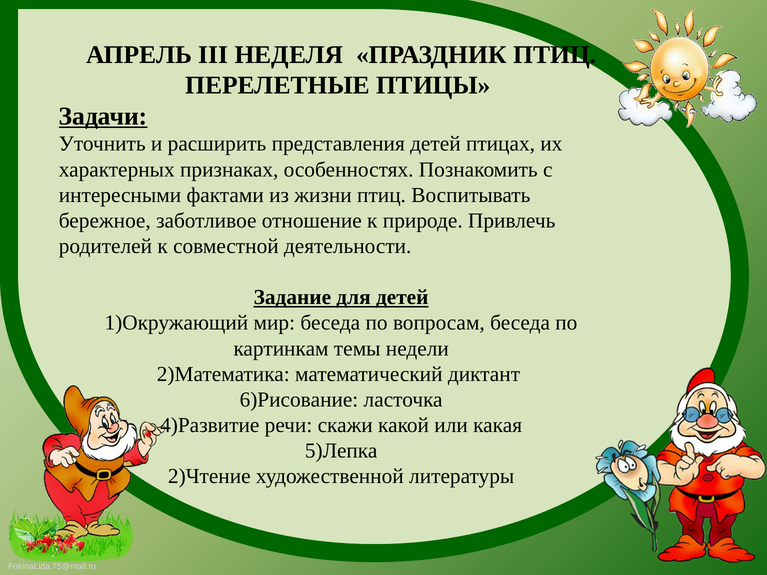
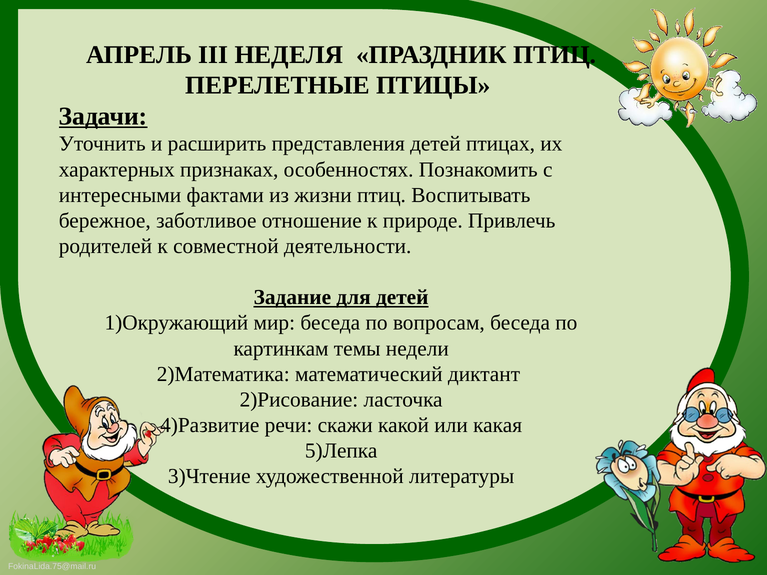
6)Рисование: 6)Рисование -> 2)Рисование
2)Чтение: 2)Чтение -> 3)Чтение
